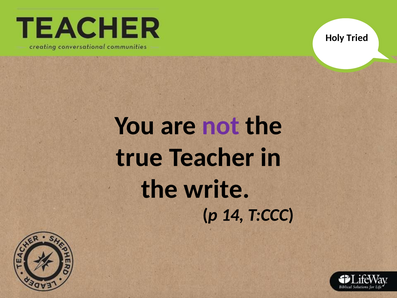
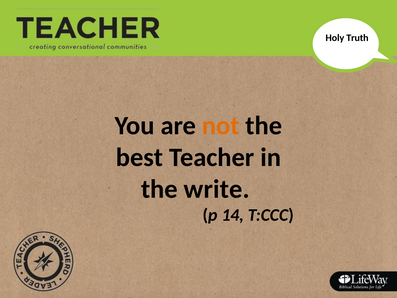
Tried: Tried -> Truth
not colour: purple -> orange
true: true -> best
